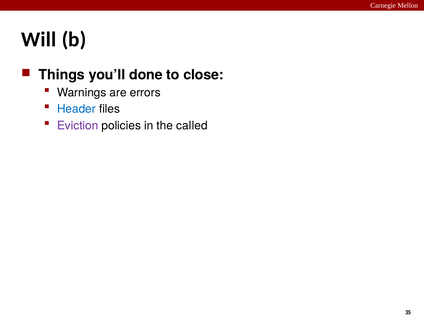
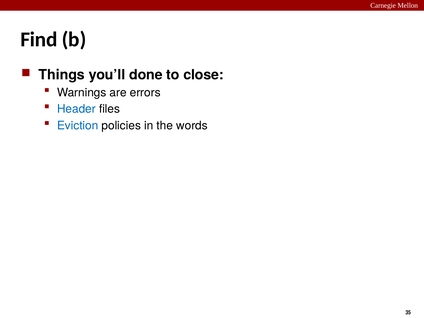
Will: Will -> Find
Eviction colour: purple -> blue
called: called -> words
